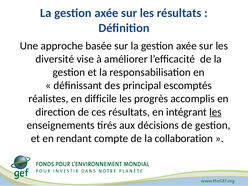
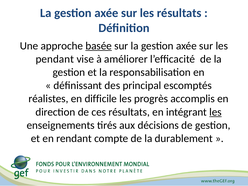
basée underline: none -> present
diversité: diversité -> pendant
collaboration: collaboration -> durablement
